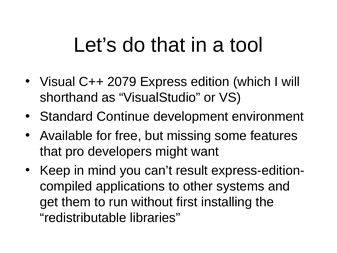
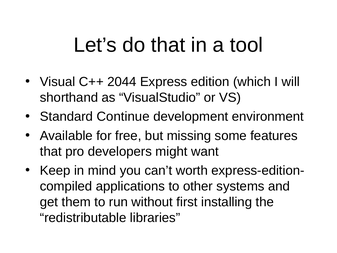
2079: 2079 -> 2044
result: result -> worth
